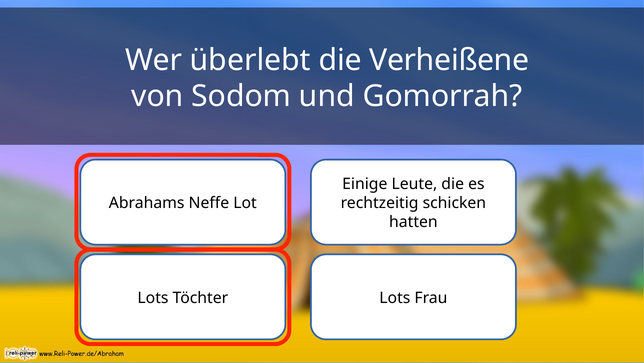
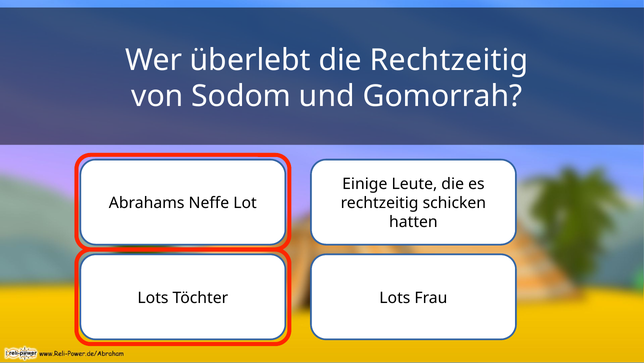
die Verheißene: Verheißene -> Rechtzeitig
